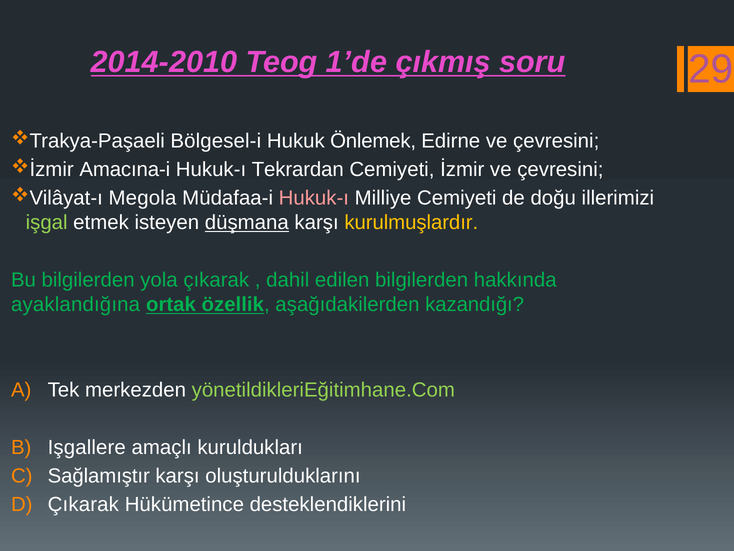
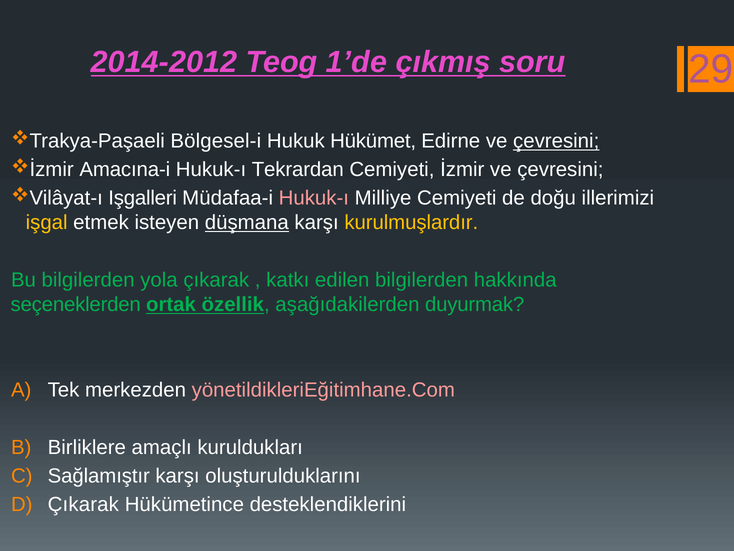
2014-2010: 2014-2010 -> 2014-2012
Önlemek: Önlemek -> Hükümet
çevresini at (556, 141) underline: none -> present
Megola: Megola -> Işgalleri
işgal colour: light green -> yellow
dahil: dahil -> katkı
ayaklandığına: ayaklandığına -> seçeneklerden
kazandığı: kazandığı -> duyurmak
yönetildikleriEğitimhane.Com colour: light green -> pink
Işgallere: Işgallere -> Birliklere
